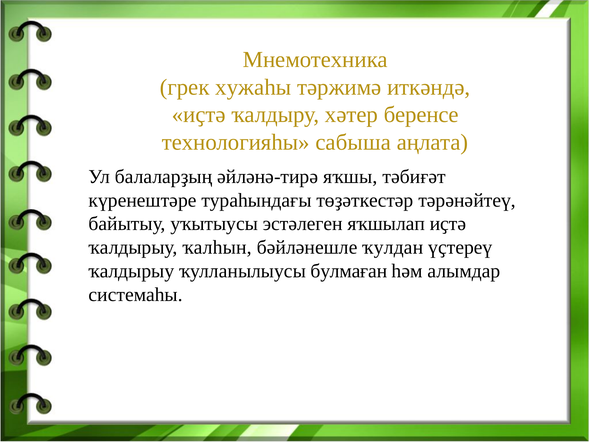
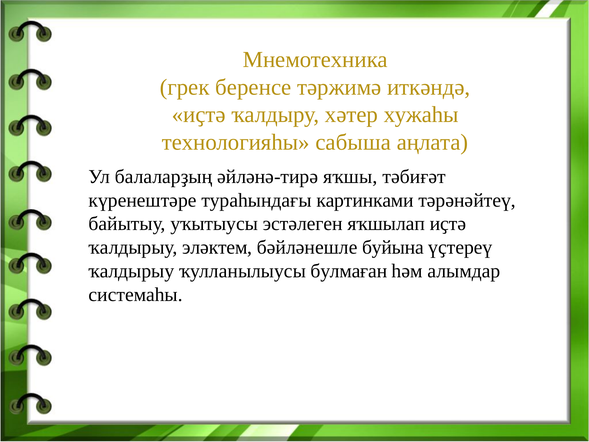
хужаһы: хужаһы -> беренсе
беренсе: беренсе -> хужаһы
төҙәткестәр: төҙәткестәр -> картинками
ҡалһын: ҡалһын -> эләктем
ҡулдан: ҡулдан -> буйына
